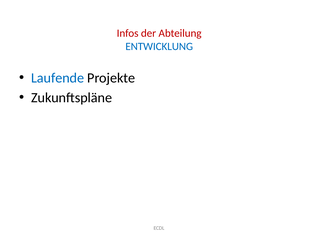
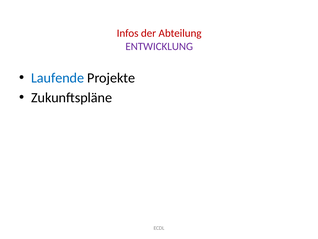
ENTWICKLUNG colour: blue -> purple
